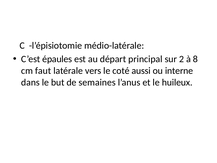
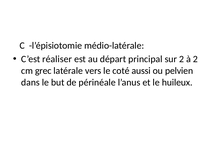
épaules: épaules -> réaliser
à 8: 8 -> 2
faut: faut -> grec
interne: interne -> pelvien
semaines: semaines -> périnéale
